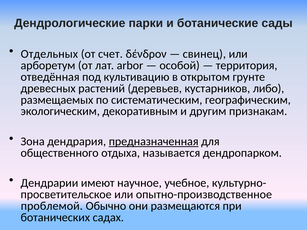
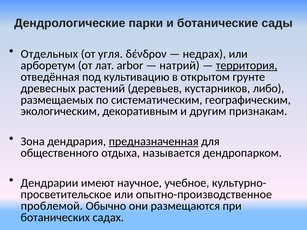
счет: счет -> угля
свинец: свинец -> недрах
особой: особой -> натрий
территория underline: none -> present
